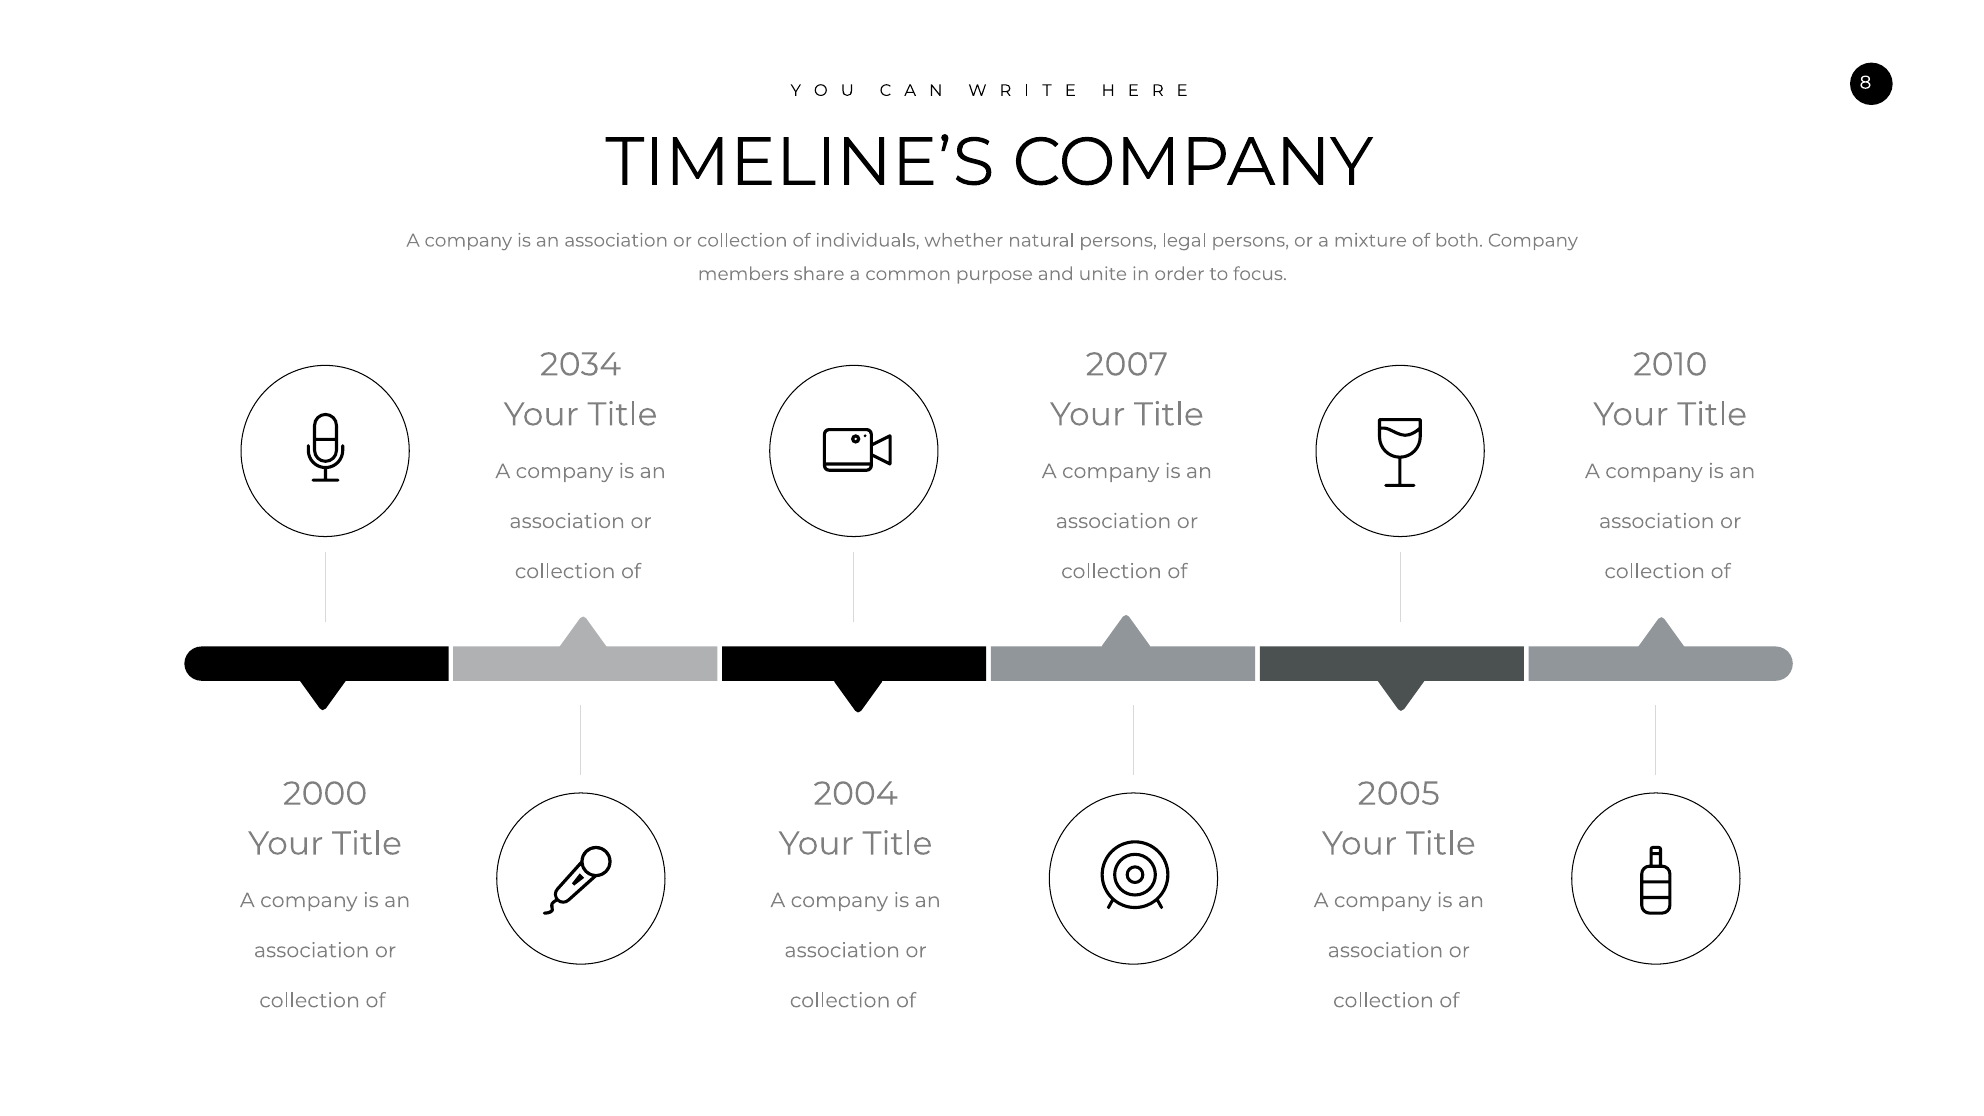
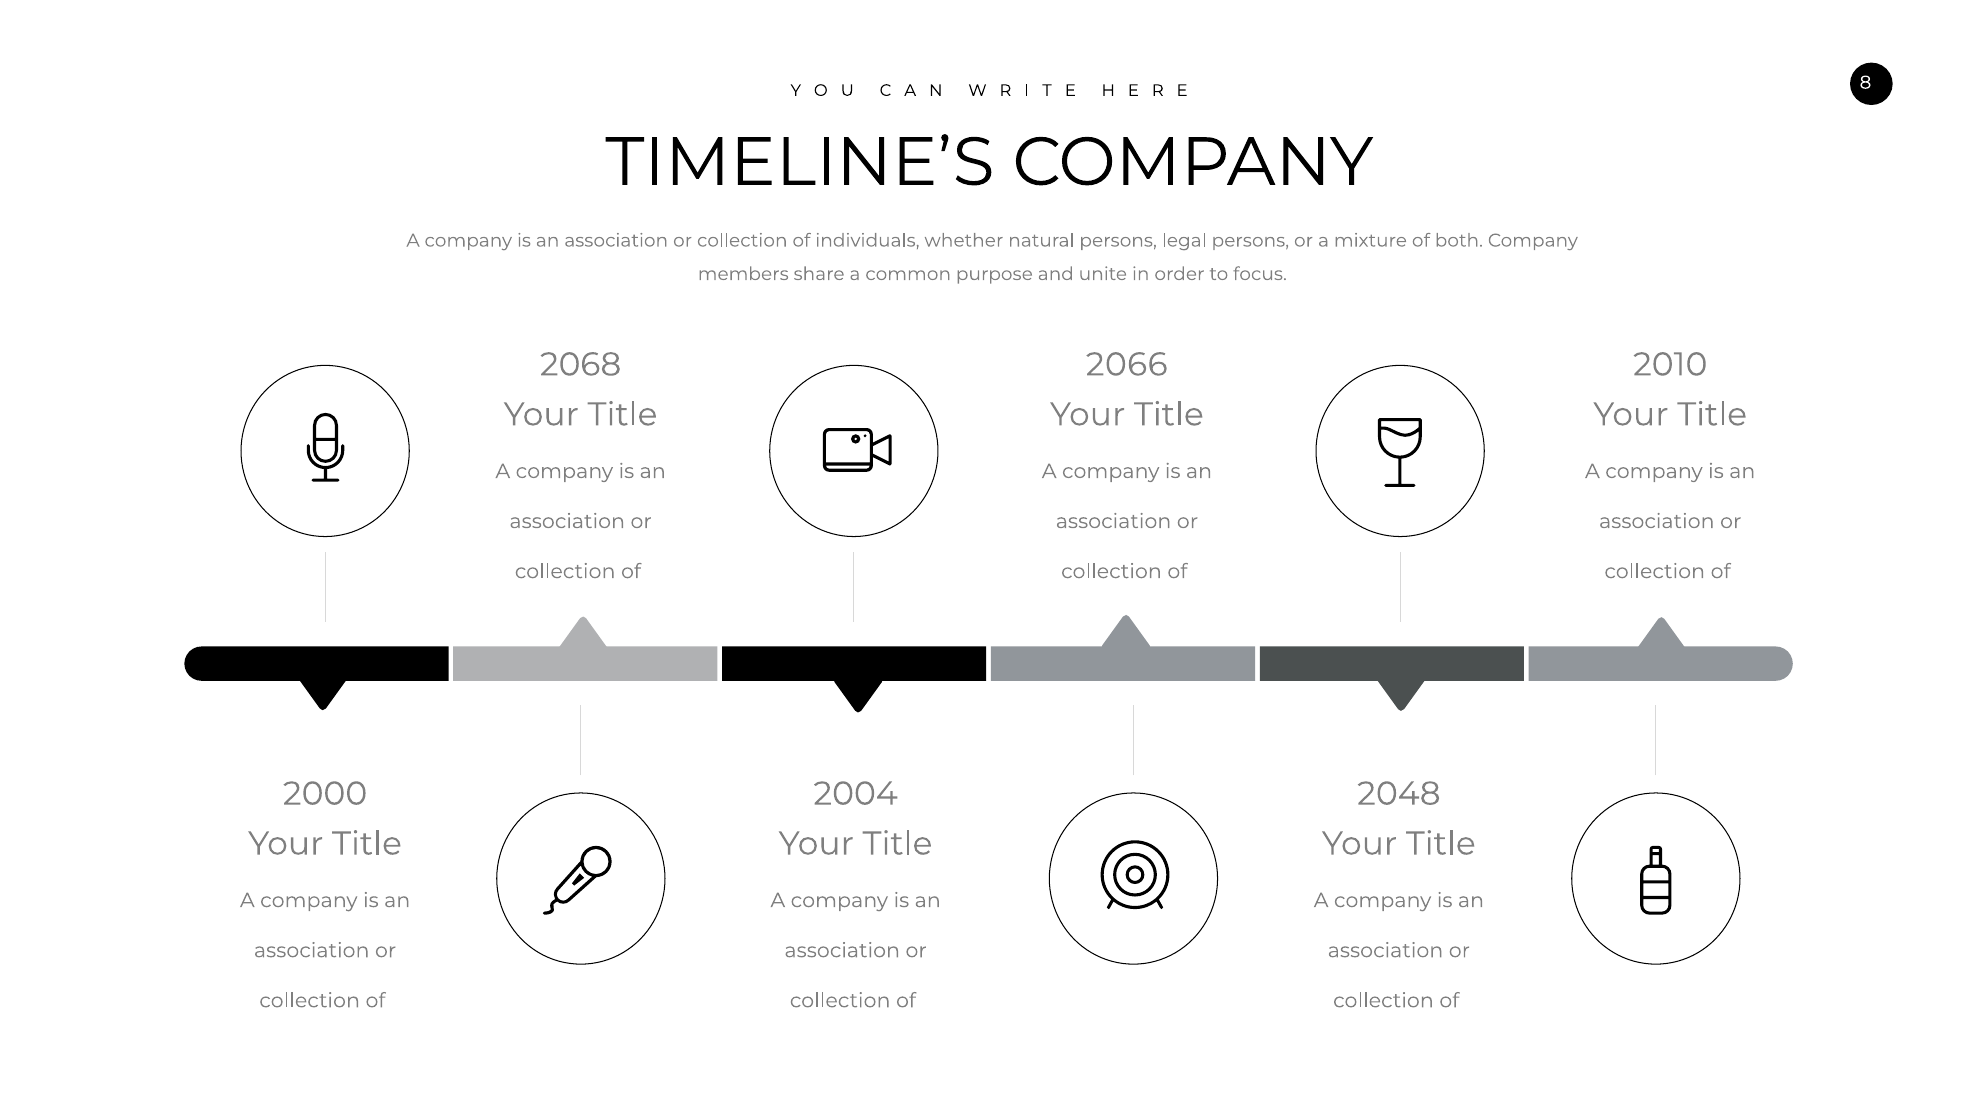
2034: 2034 -> 2068
2007: 2007 -> 2066
2005: 2005 -> 2048
